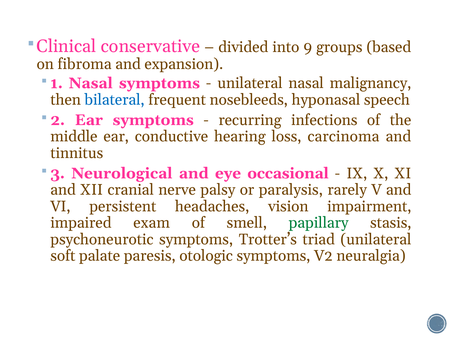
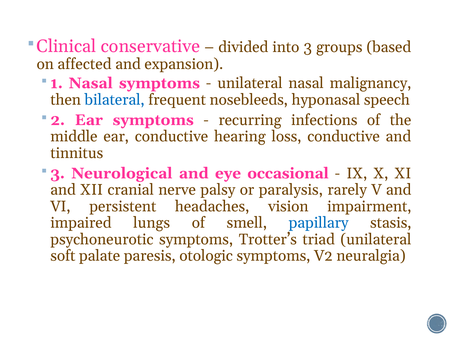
9: 9 -> 3
fibroma: fibroma -> affected
loss carcinoma: carcinoma -> conductive
exam: exam -> lungs
papillary colour: green -> blue
